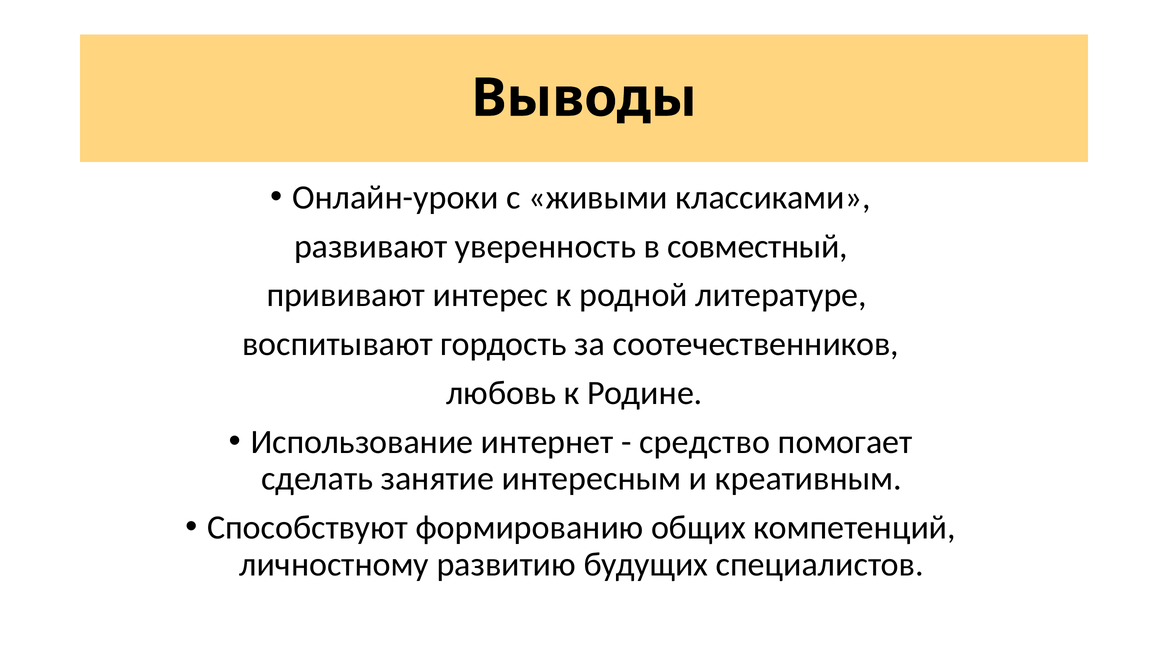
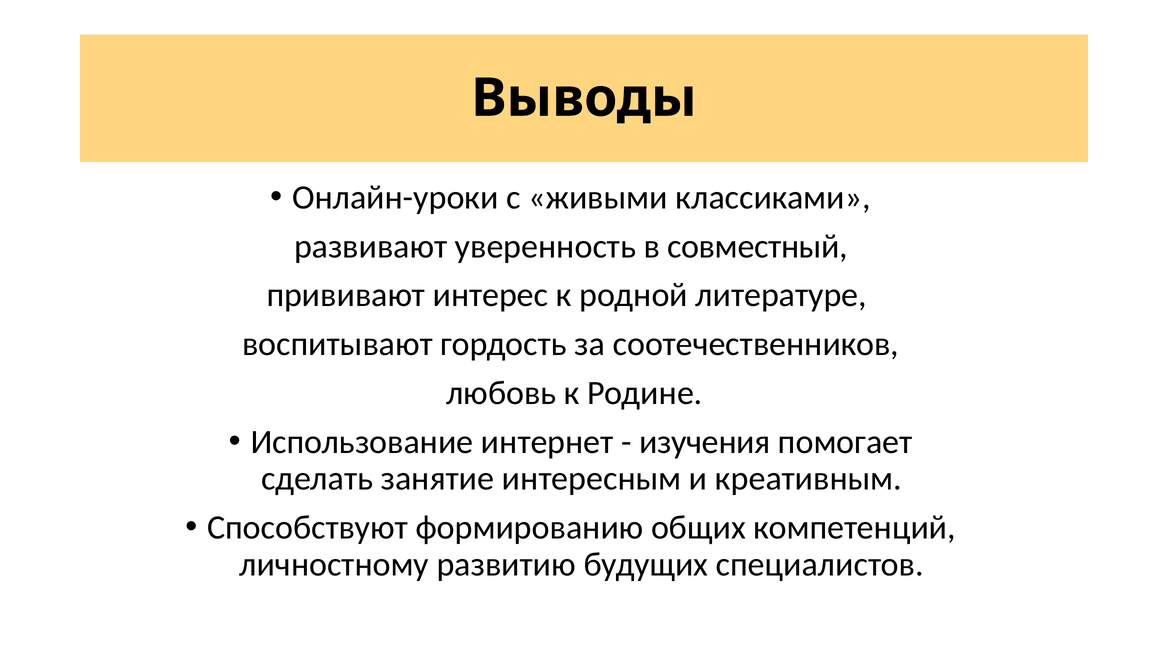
средство: средство -> изучения
